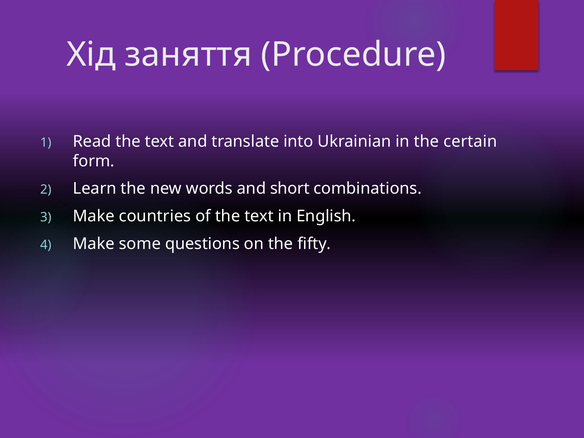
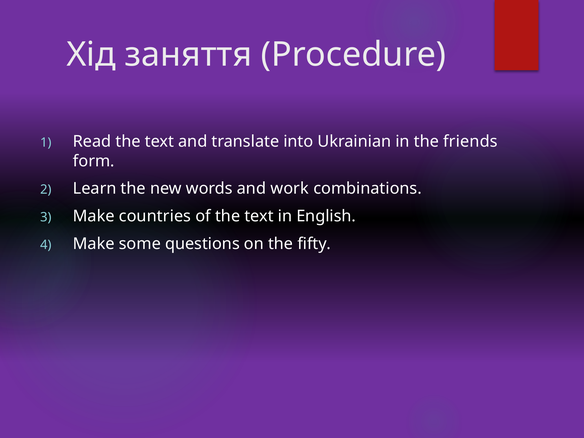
certain: certain -> friends
short: short -> work
